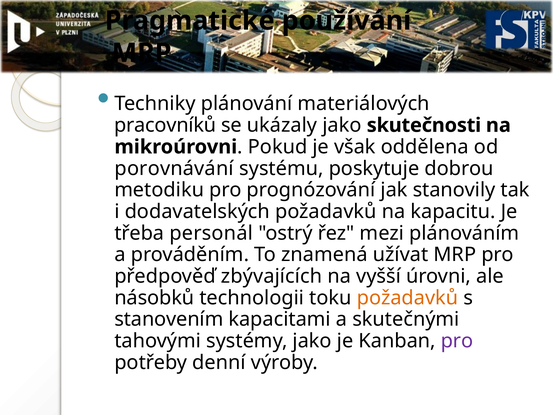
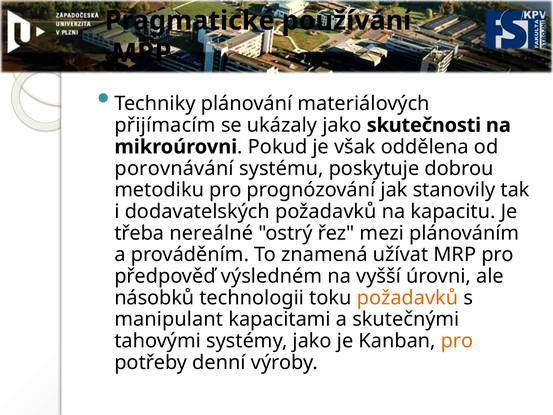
pracovníků: pracovníků -> přijímacím
personál: personál -> nereálné
zbývajících: zbývajících -> výsledném
stanovením: stanovením -> manipulant
pro at (457, 341) colour: purple -> orange
